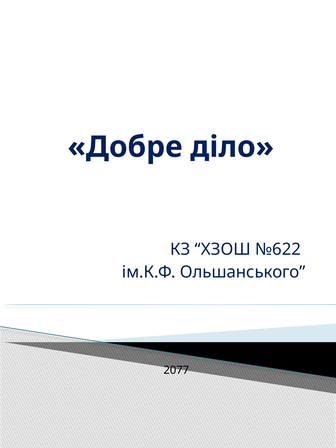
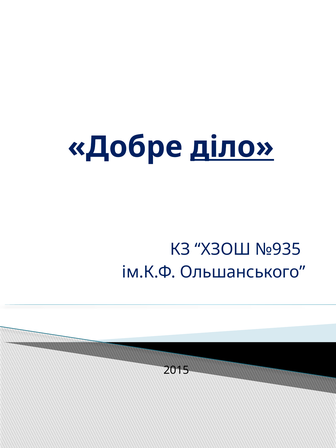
діло underline: none -> present
№622: №622 -> №935
2077: 2077 -> 2015
